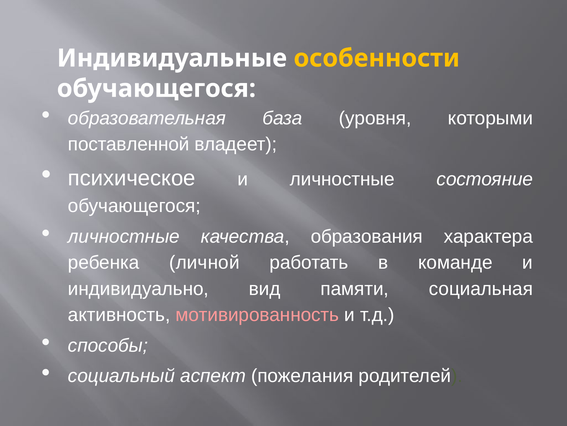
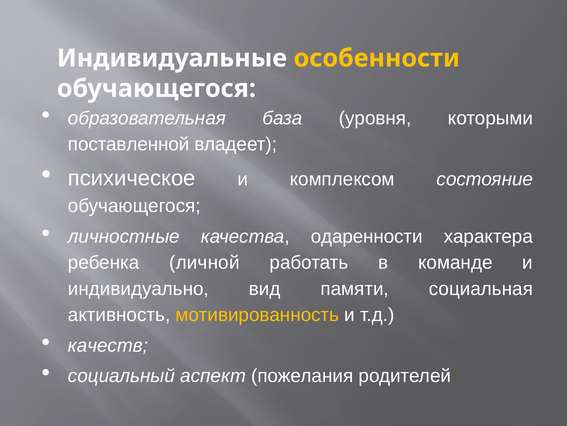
и личностные: личностные -> комплексом
образования: образования -> одаренности
мотивированность colour: pink -> yellow
способы: способы -> качеств
